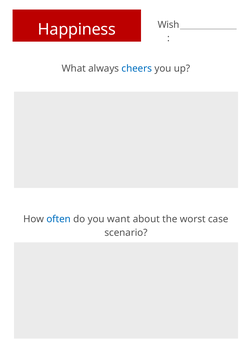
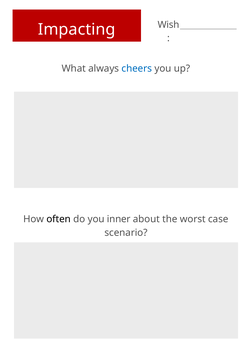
Happiness: Happiness -> Impacting
often colour: blue -> black
want: want -> inner
